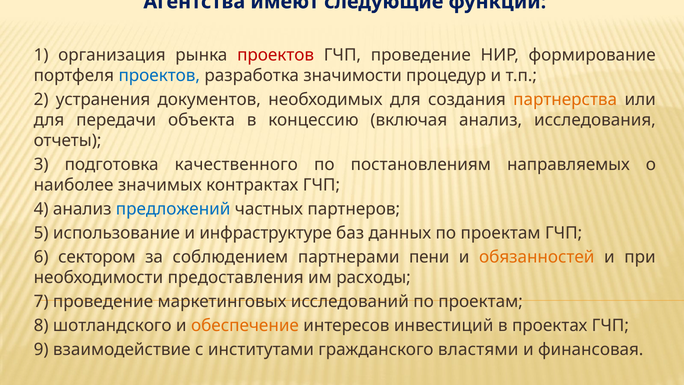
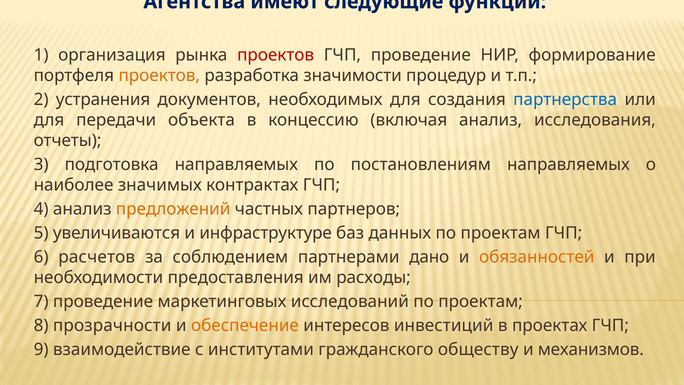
проектов at (159, 76) colour: blue -> orange
партнерства colour: orange -> blue
подготовка качественного: качественного -> направляемых
предложений colour: blue -> orange
использование: использование -> увеличиваются
сектором: сектором -> расчетов
пени: пени -> дано
шотландского: шотландского -> прозрачности
властями: властями -> обществу
финансовая: финансовая -> механизмов
